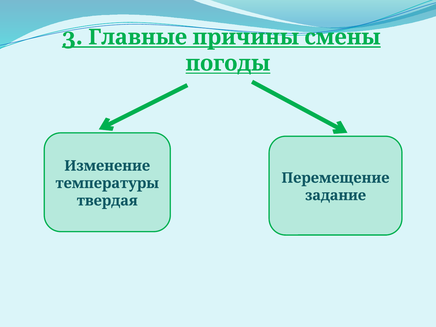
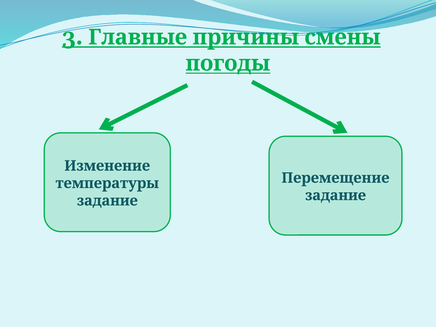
твердая at (107, 201): твердая -> задание
